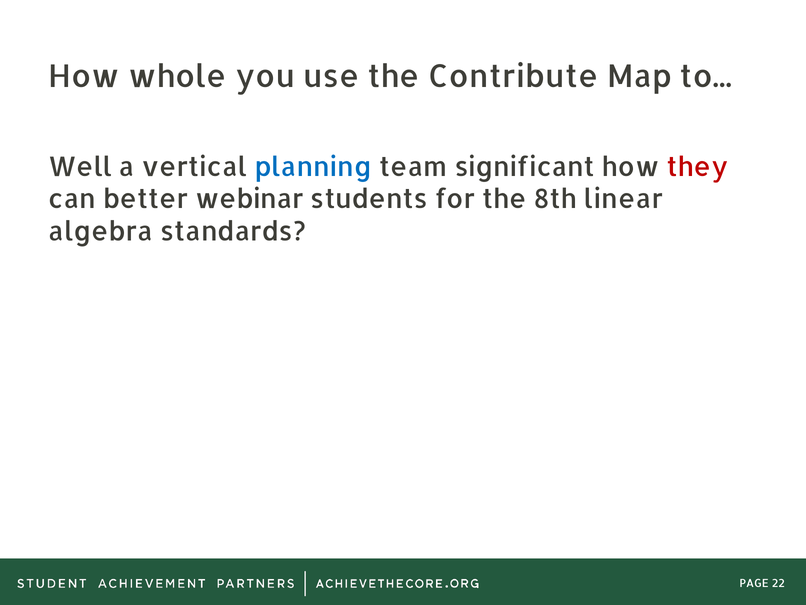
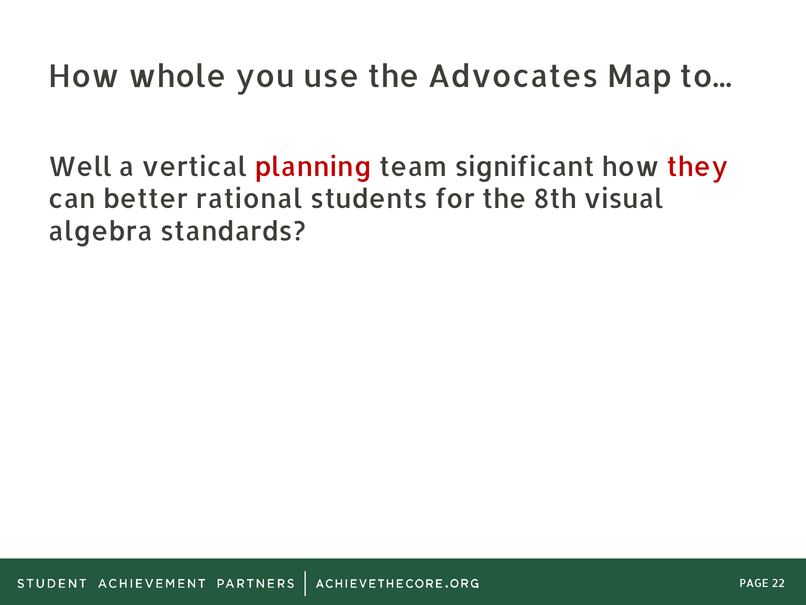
Contribute: Contribute -> Advocates
planning colour: blue -> red
webinar: webinar -> rational
linear: linear -> visual
